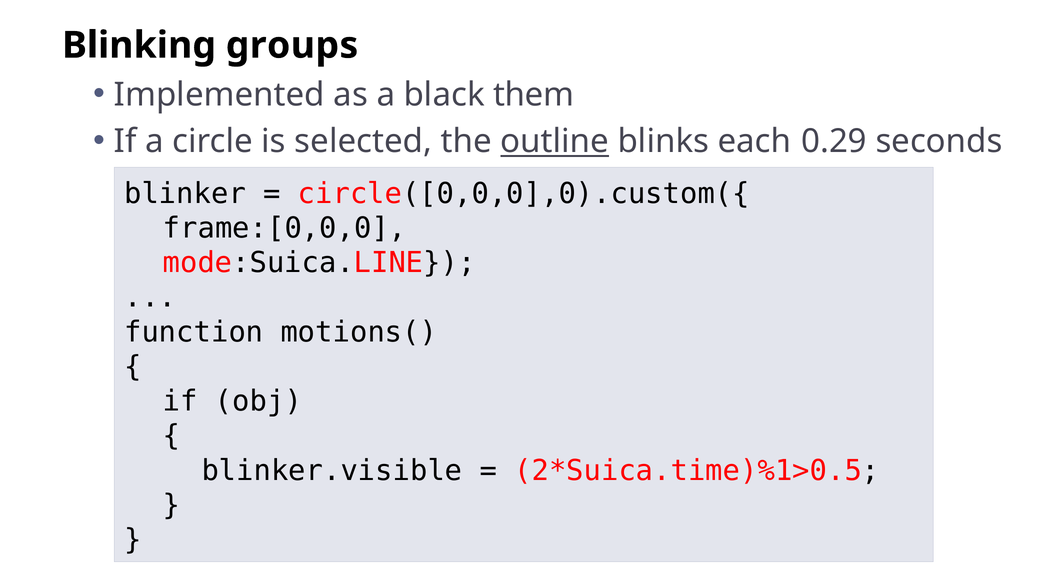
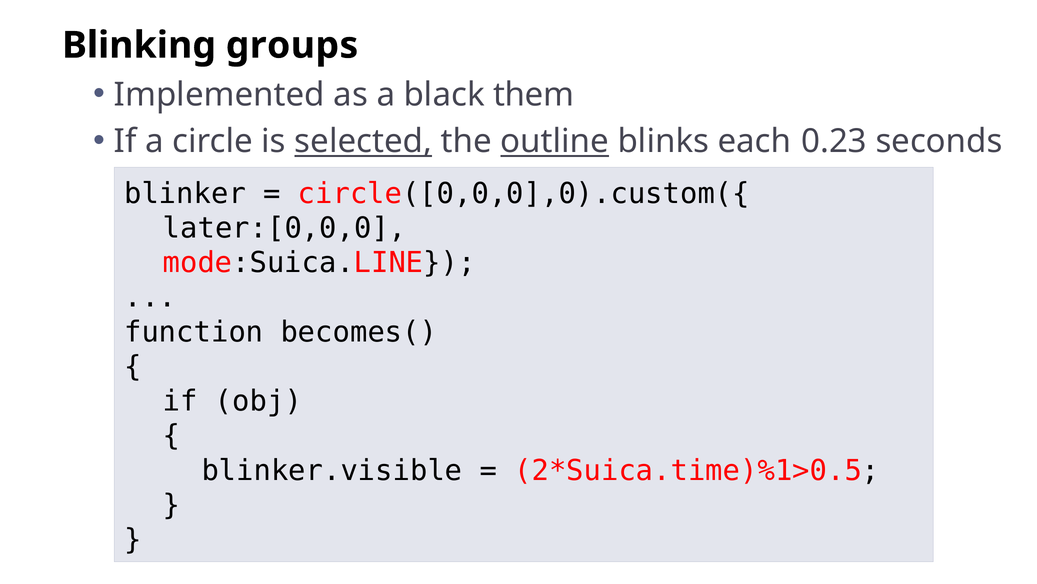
selected underline: none -> present
0.29: 0.29 -> 0.23
frame:[0,0,0: frame:[0,0,0 -> later:[0,0,0
motions(: motions( -> becomes(
